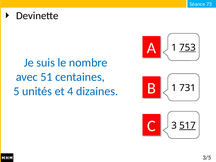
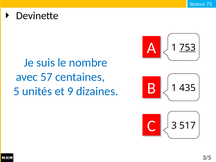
51: 51 -> 57
731: 731 -> 435
4: 4 -> 9
517 underline: present -> none
